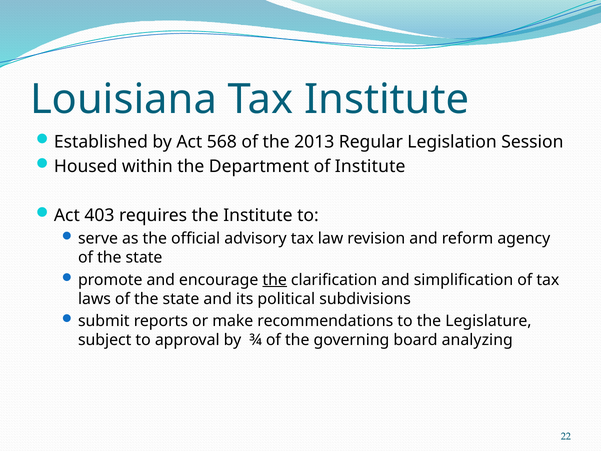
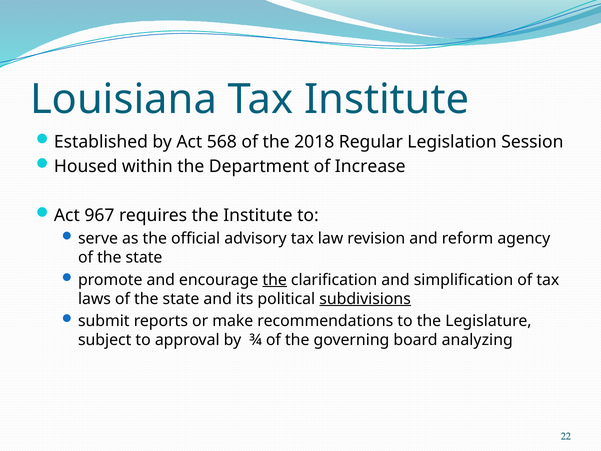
2013: 2013 -> 2018
of Institute: Institute -> Increase
403: 403 -> 967
subdivisions underline: none -> present
